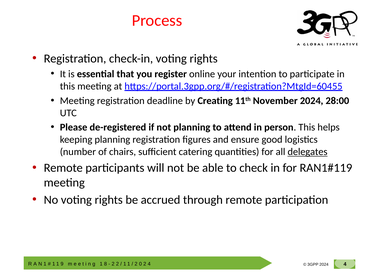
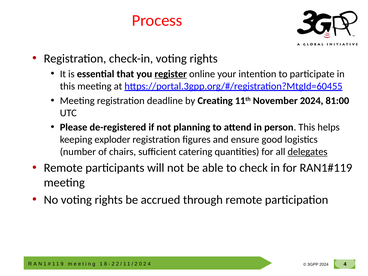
register underline: none -> present
28:00: 28:00 -> 81:00
keeping planning: planning -> exploder
